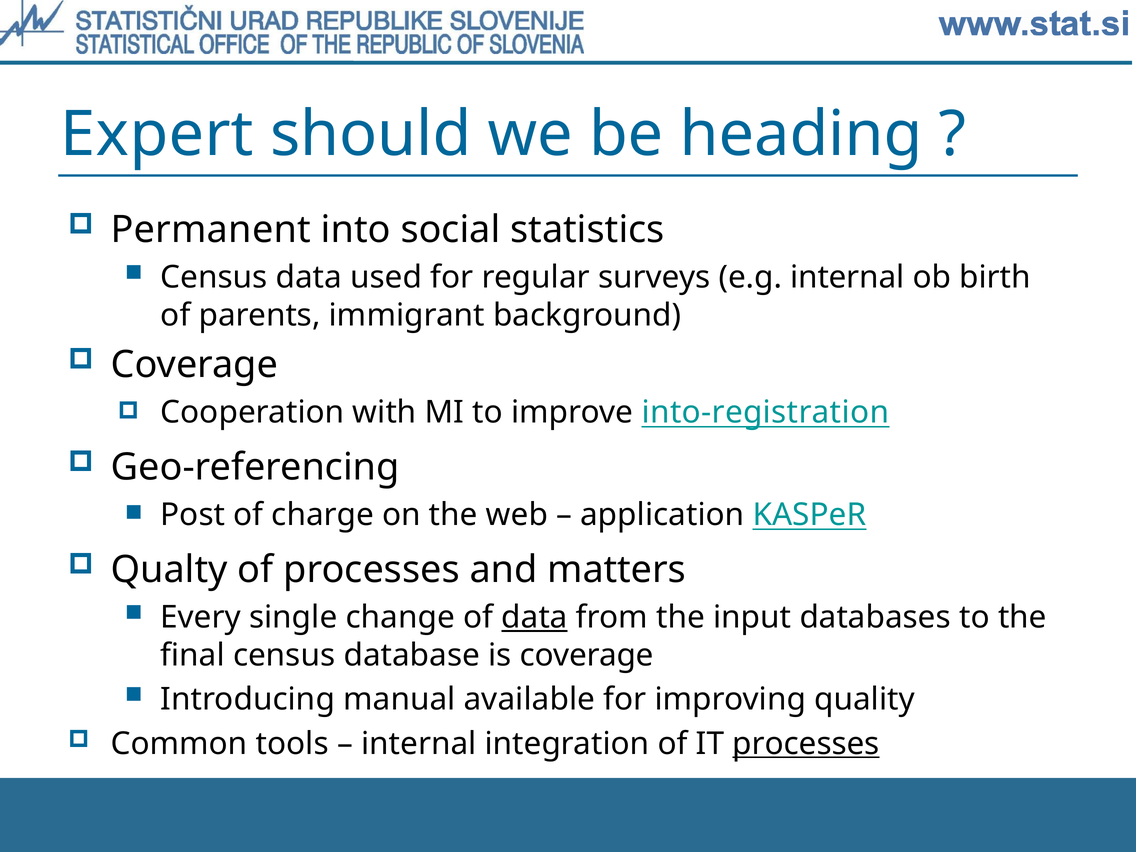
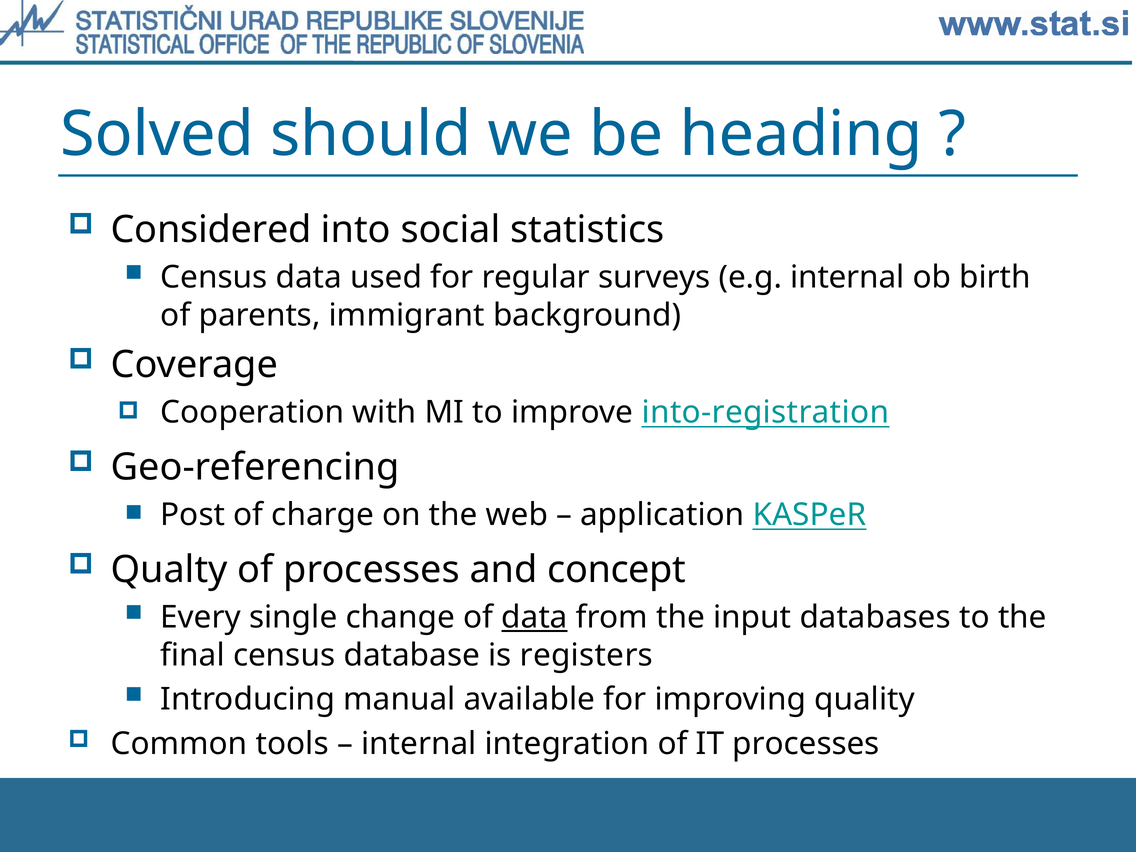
Expert: Expert -> Solved
Permanent: Permanent -> Considered
matters: matters -> concept
is coverage: coverage -> registers
processes at (806, 744) underline: present -> none
